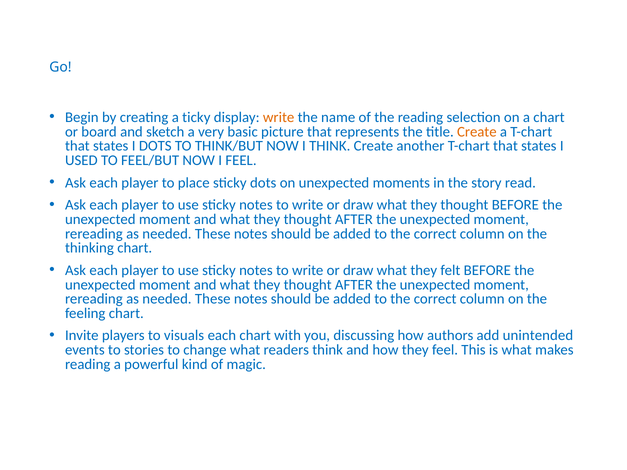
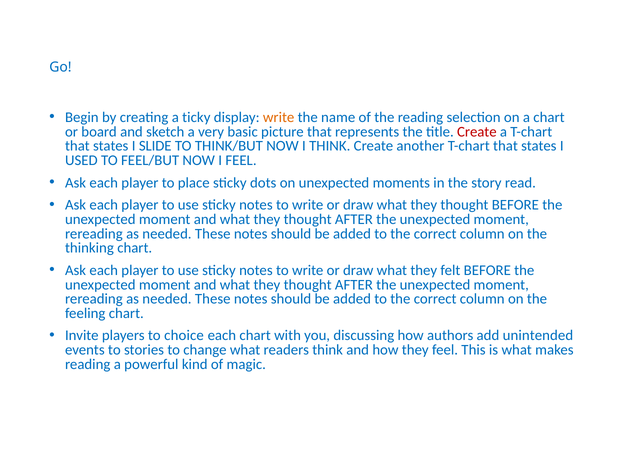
Create at (477, 132) colour: orange -> red
I DOTS: DOTS -> SLIDE
visuals: visuals -> choice
